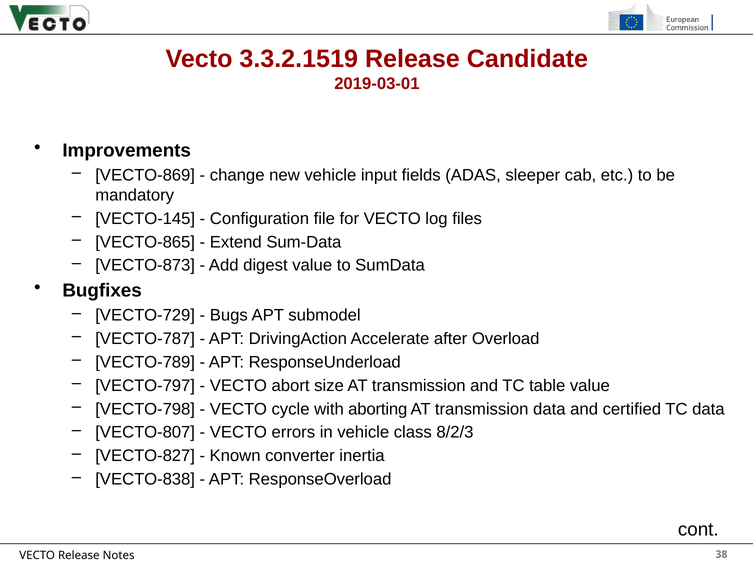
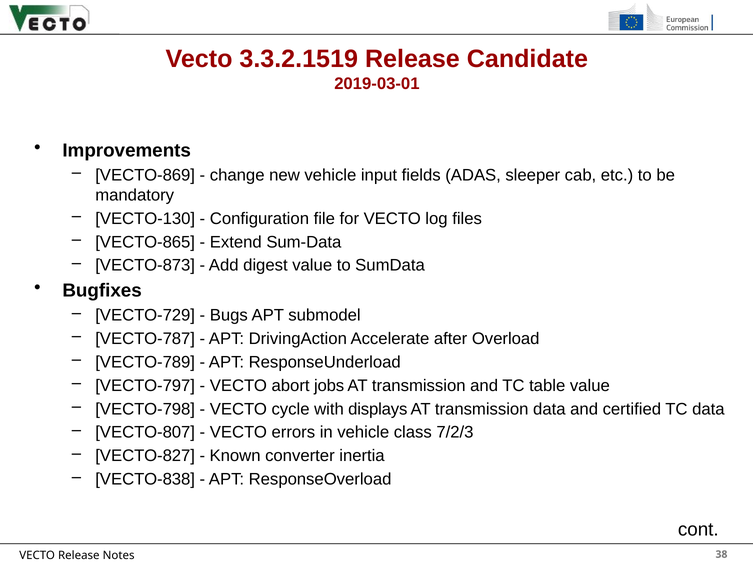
VECTO-145: VECTO-145 -> VECTO-130
size: size -> jobs
aborting: aborting -> displays
8/2/3: 8/2/3 -> 7/2/3
